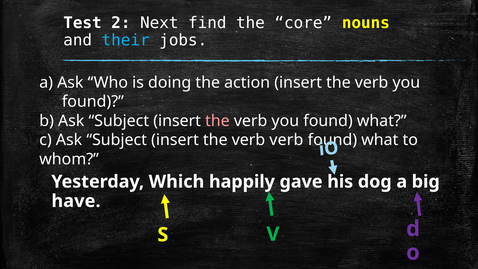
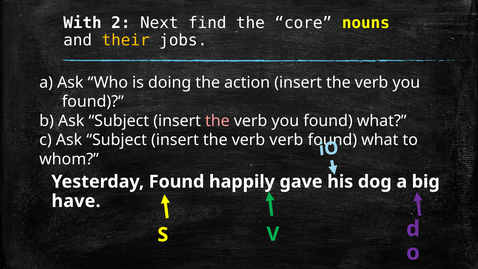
Test: Test -> With
their colour: light blue -> yellow
Yesterday Which: Which -> Found
